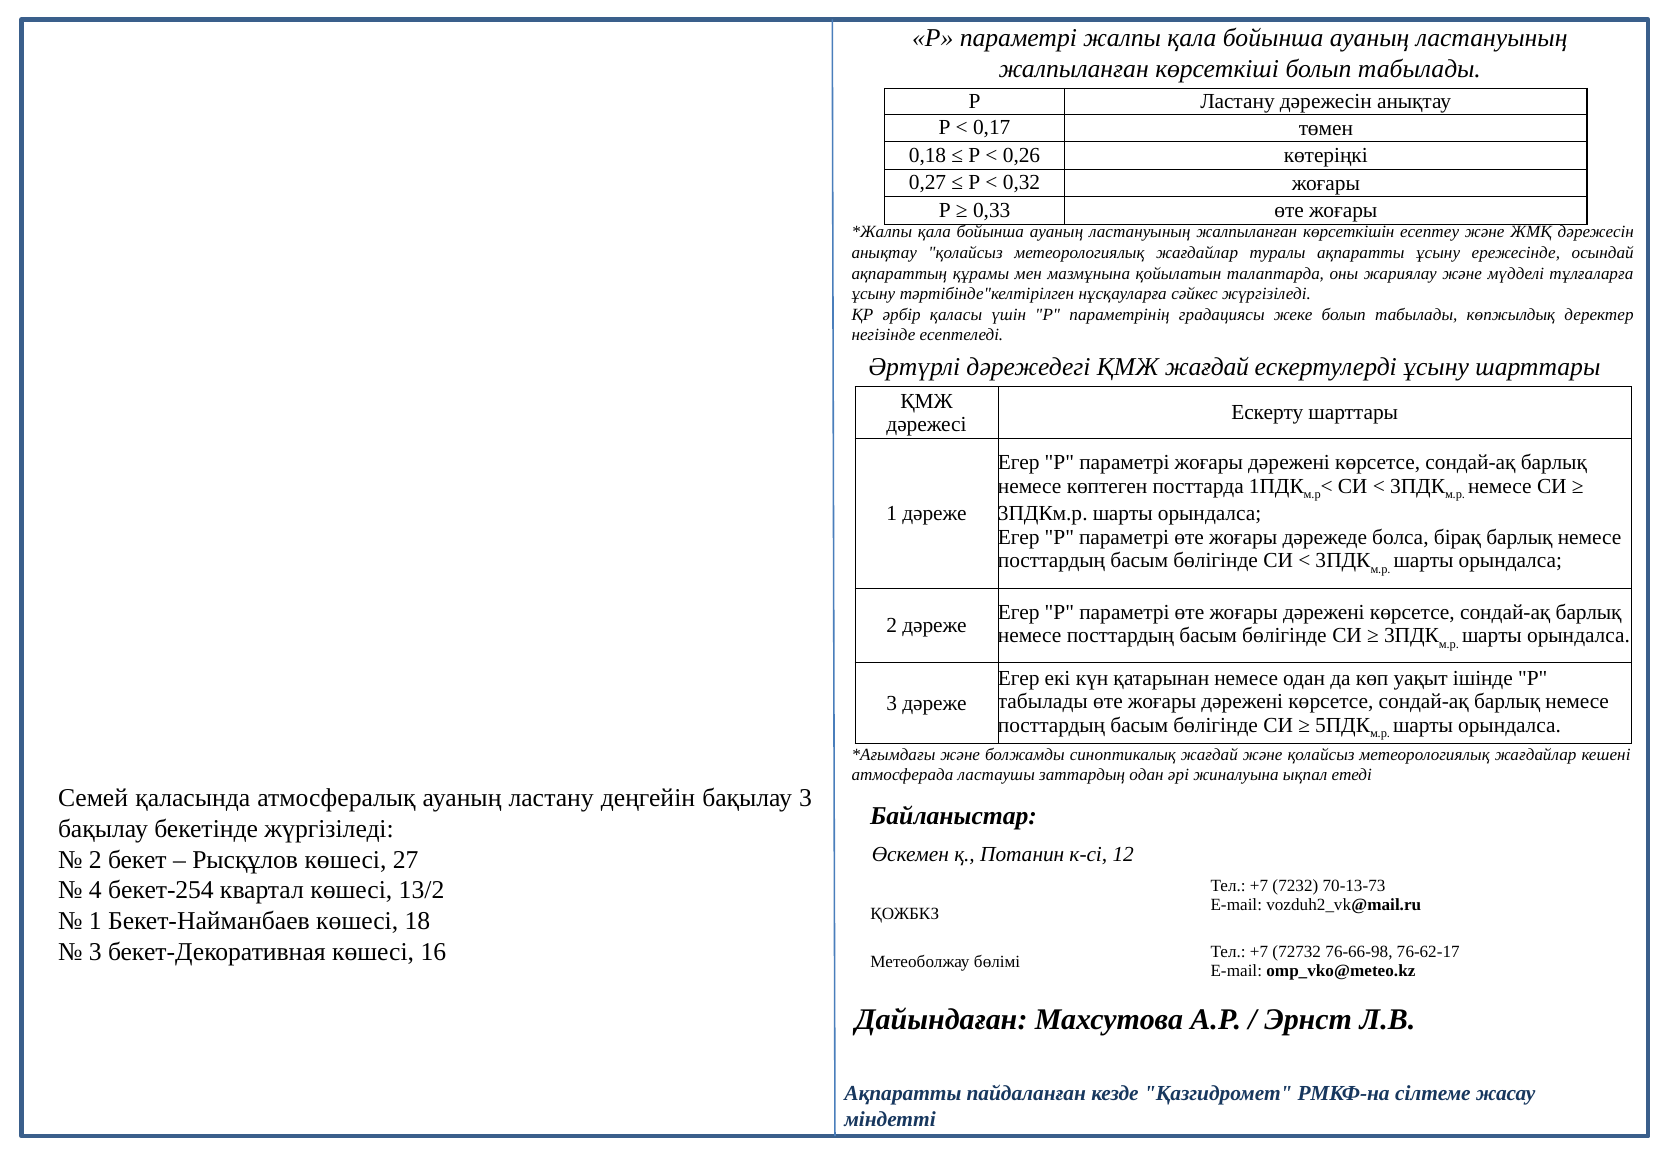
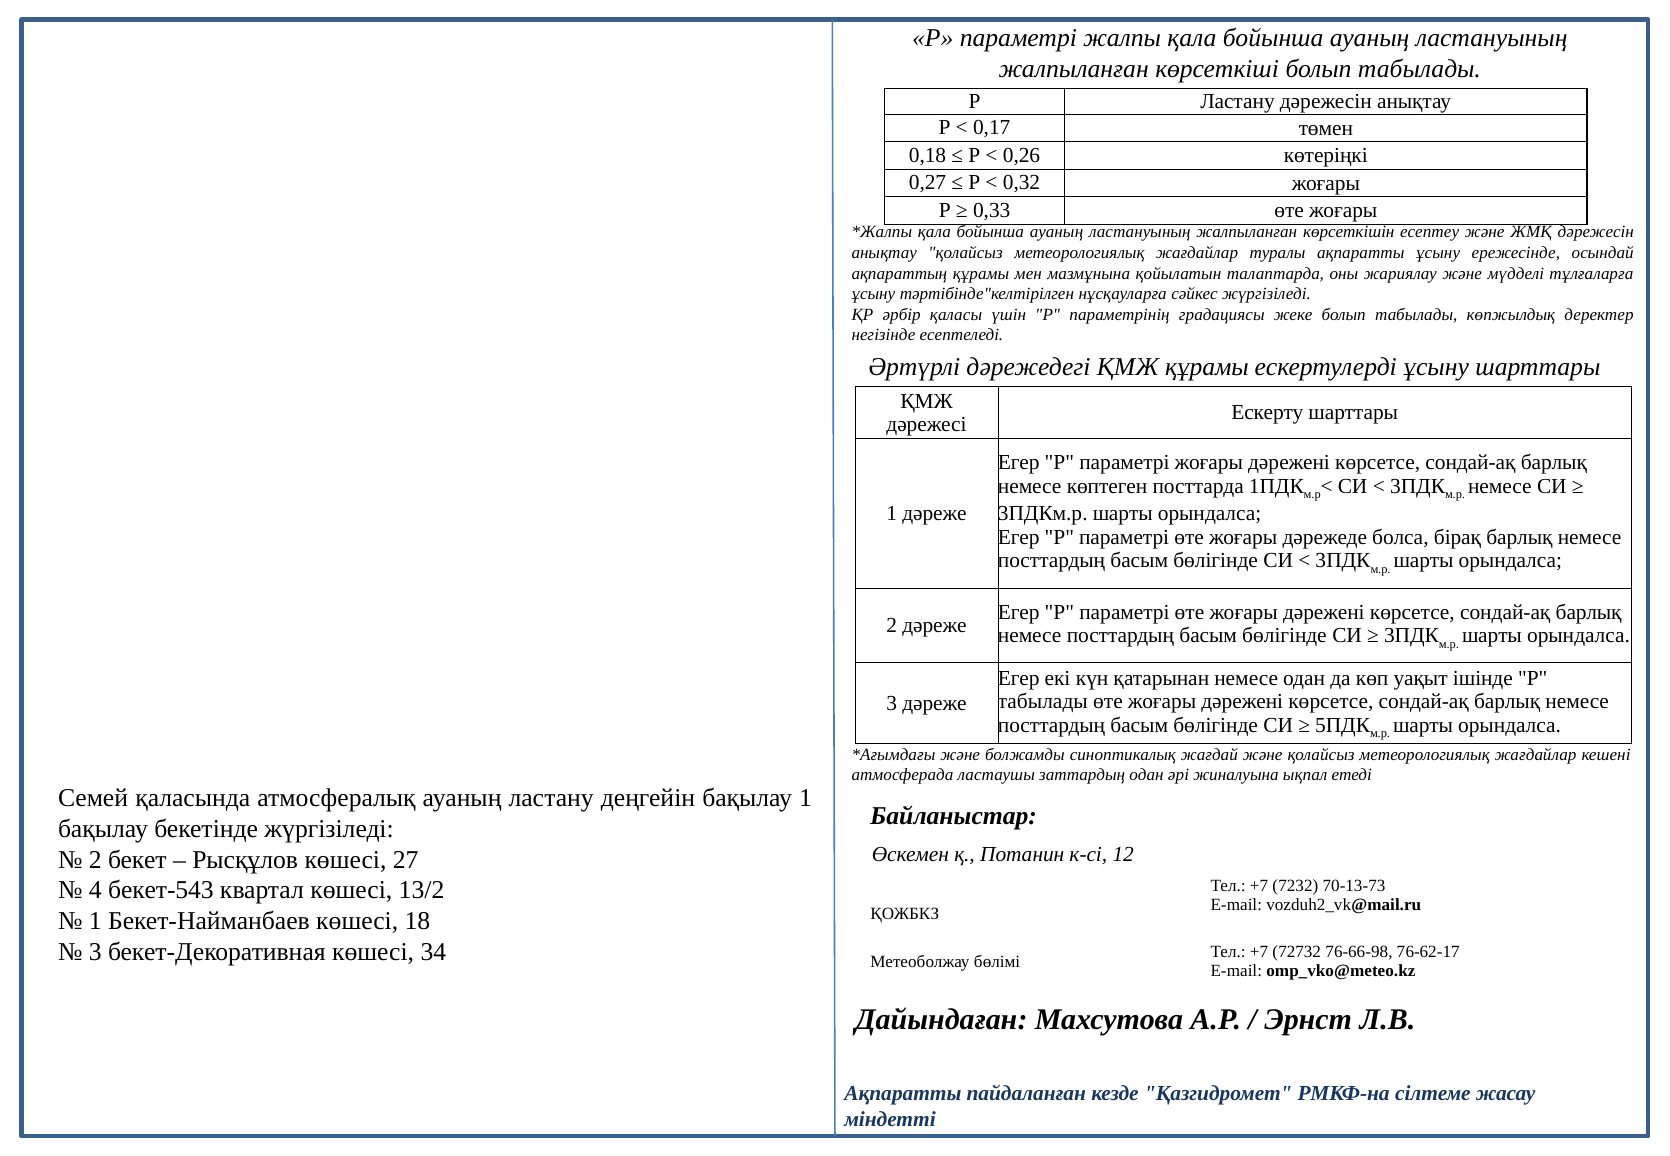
ҚМЖ жағдай: жағдай -> құрамы
бақылау 3: 3 -> 1
бекет-254: бекет-254 -> бекет-543
16: 16 -> 34
